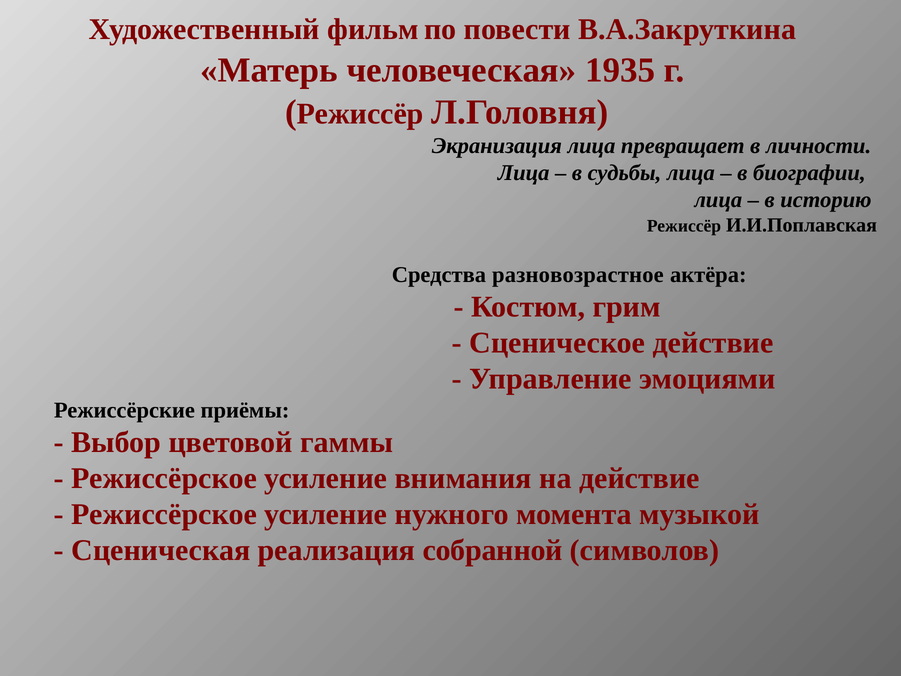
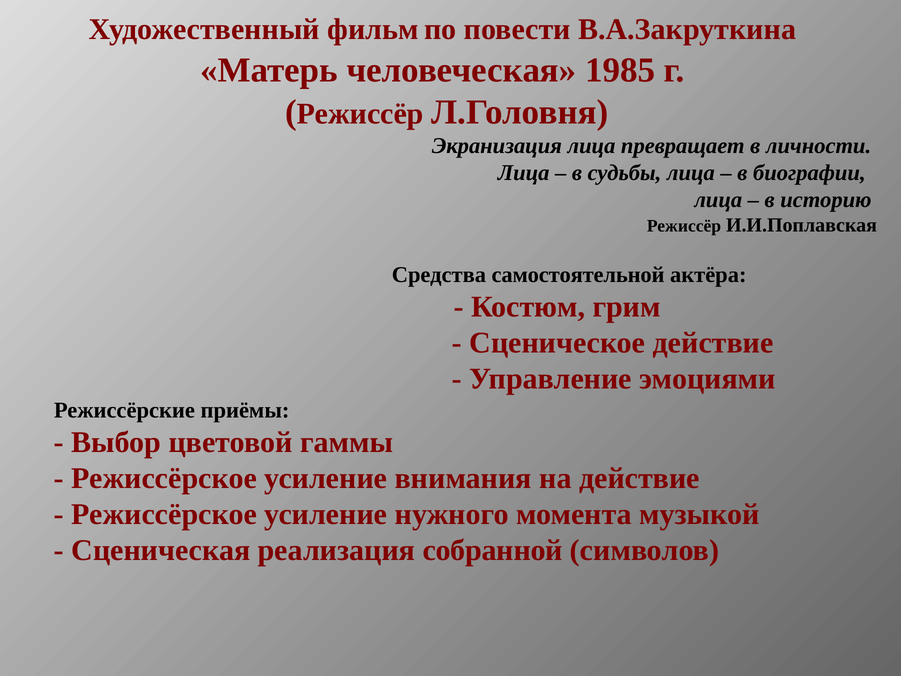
1935: 1935 -> 1985
разновозрастное: разновозрастное -> самостоятельной
